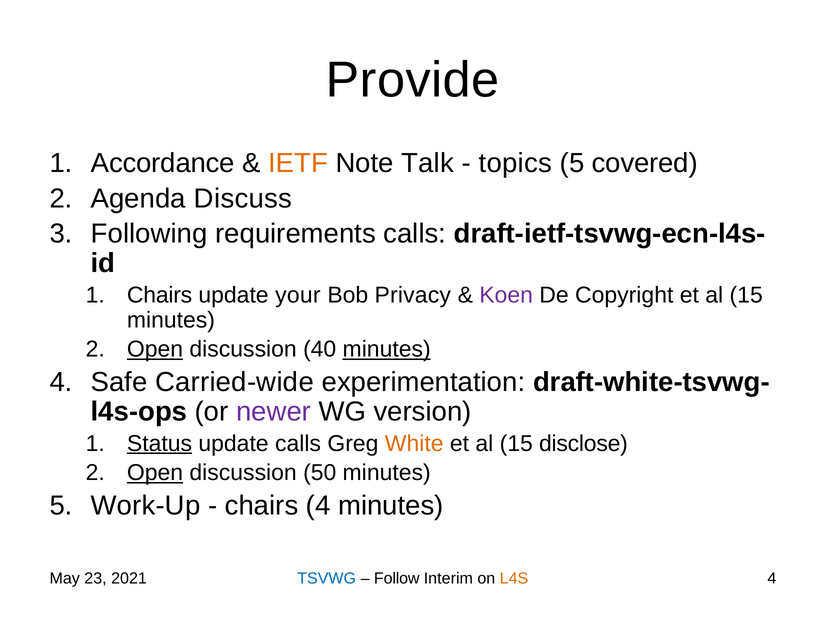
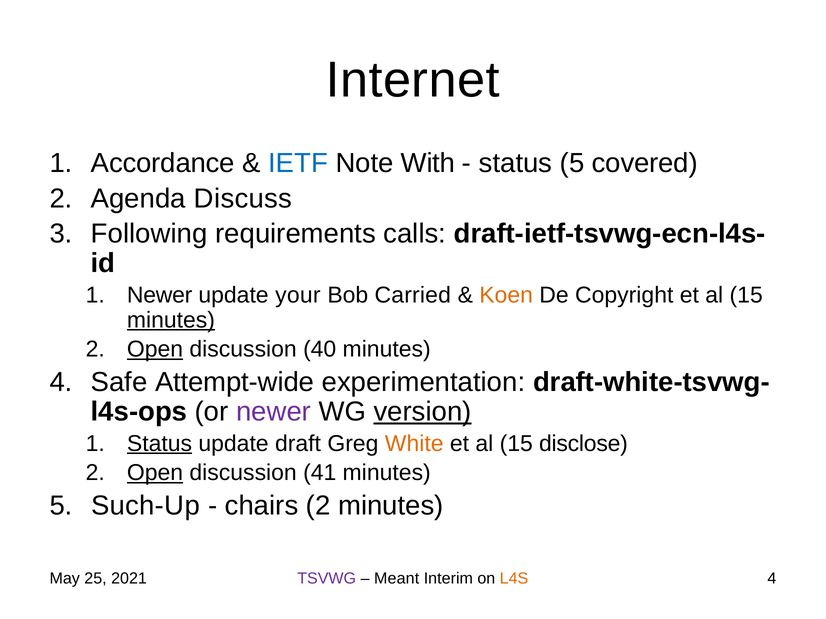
Provide: Provide -> Internet
IETF colour: orange -> blue
Talk: Talk -> With
topics at (515, 163): topics -> status
Chairs at (160, 295): Chairs -> Newer
Privacy: Privacy -> Carried
Koen colour: purple -> orange
minutes at (171, 320) underline: none -> present
minutes at (387, 350) underline: present -> none
Carried-wide: Carried-wide -> Attempt-wide
version underline: none -> present
update calls: calls -> draft
50: 50 -> 41
Work-Up: Work-Up -> Such-Up
chairs 4: 4 -> 2
23: 23 -> 25
TSVWG colour: blue -> purple
Follow: Follow -> Meant
